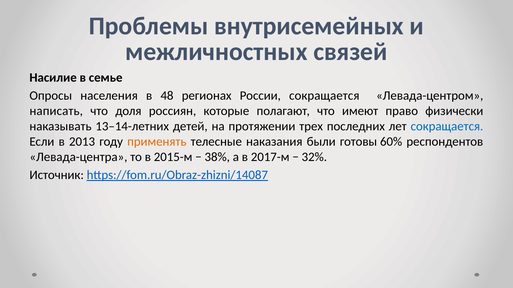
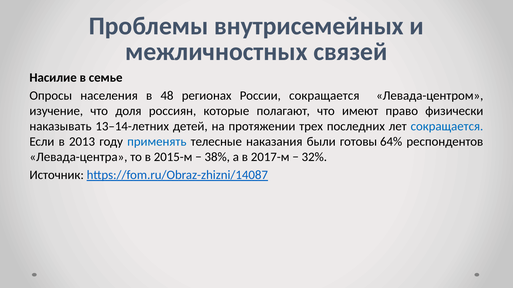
написать: написать -> изучение
применять colour: orange -> blue
60%: 60% -> 64%
